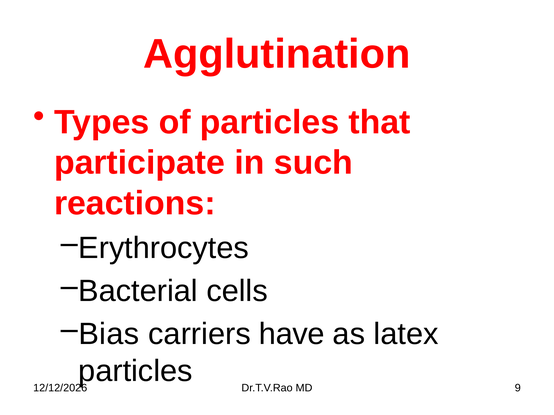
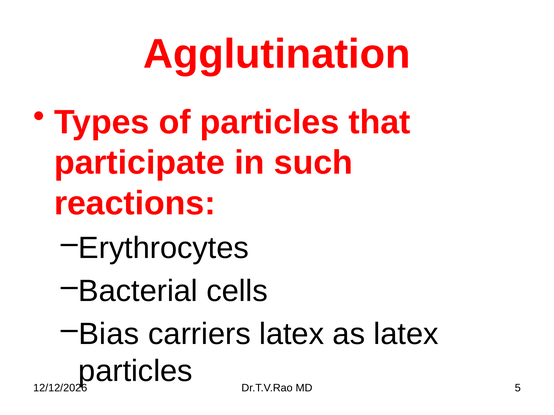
carriers have: have -> latex
9: 9 -> 5
